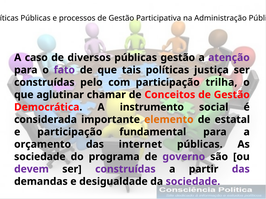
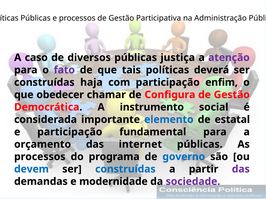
públicas gestão: gestão -> justiça
justiça: justiça -> deverá
pelo: pelo -> haja
trilha: trilha -> enfim
aglutinar: aglutinar -> obedecer
Conceitos: Conceitos -> Configura
elemento colour: orange -> blue
sociedade at (40, 157): sociedade -> processos
governo colour: purple -> blue
devem colour: purple -> blue
construídas at (125, 169) colour: purple -> blue
desigualdade: desigualdade -> modernidade
